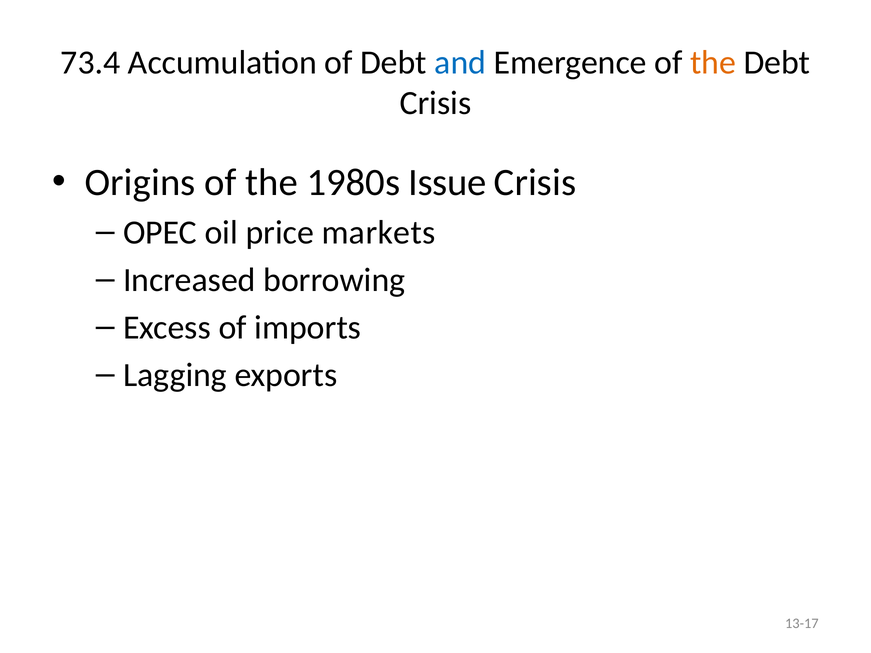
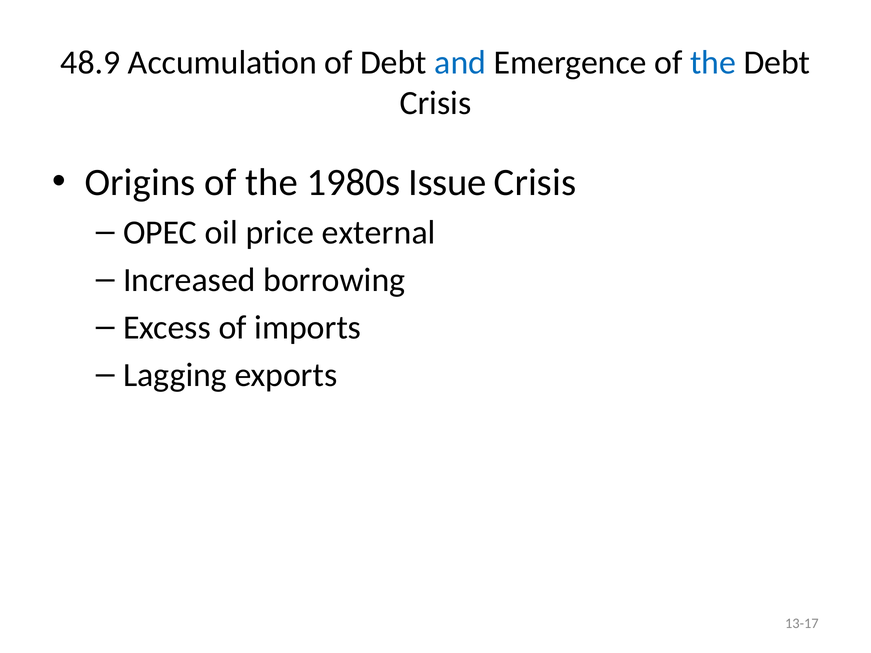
73.4: 73.4 -> 48.9
the at (713, 63) colour: orange -> blue
markets: markets -> external
